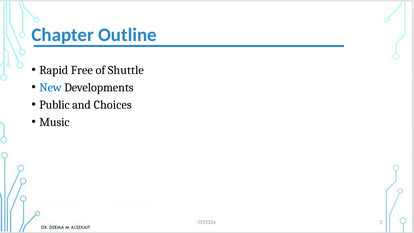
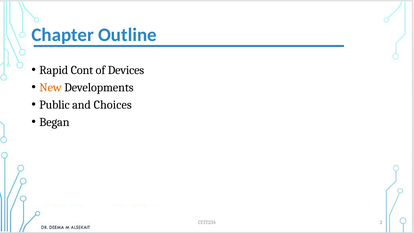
Free: Free -> Cont
Shuttle: Shuttle -> Devices
New colour: blue -> orange
Music: Music -> Began
